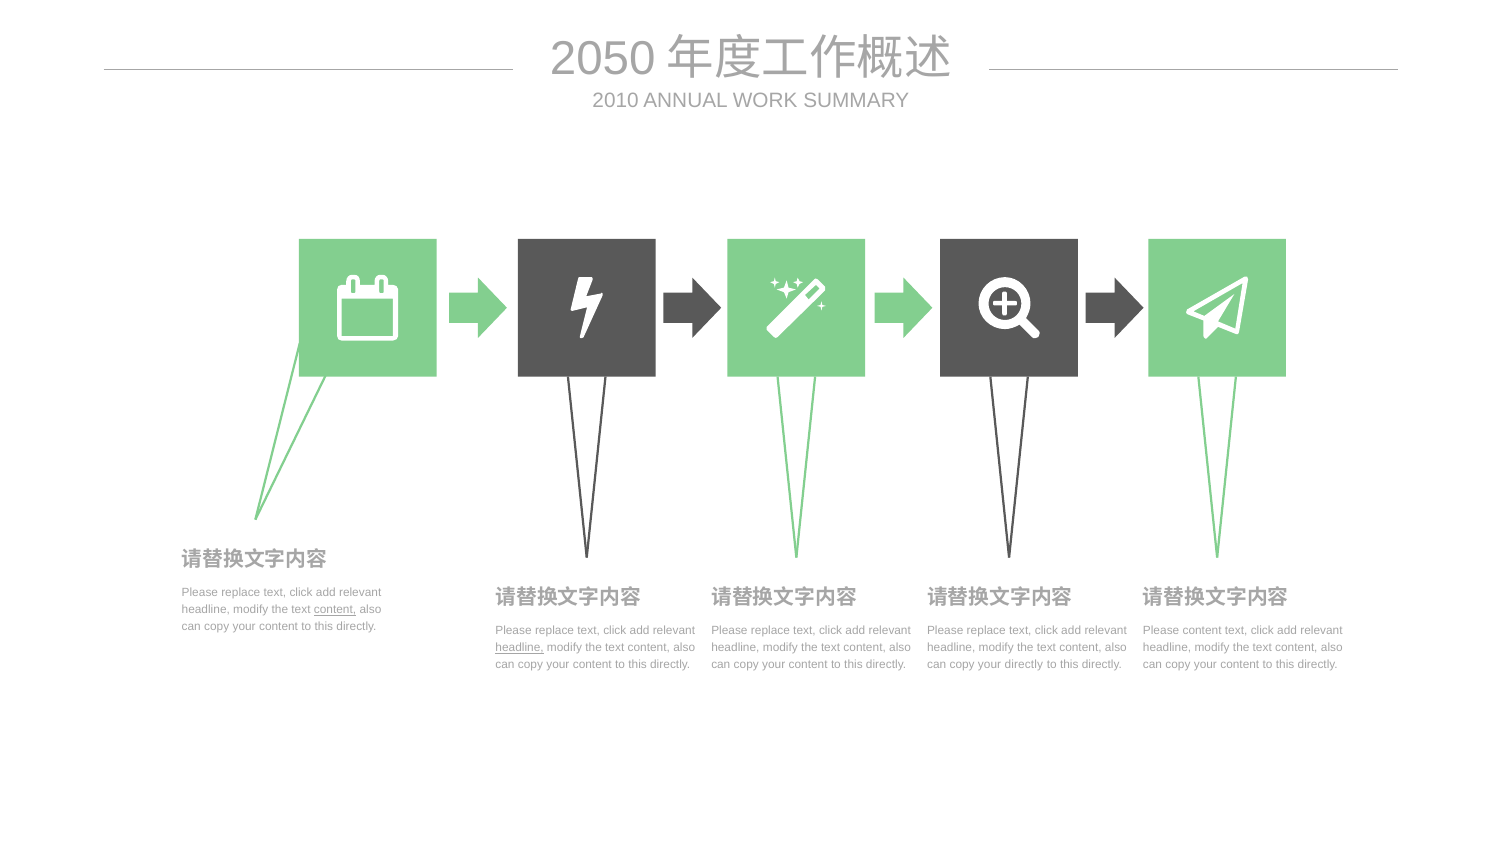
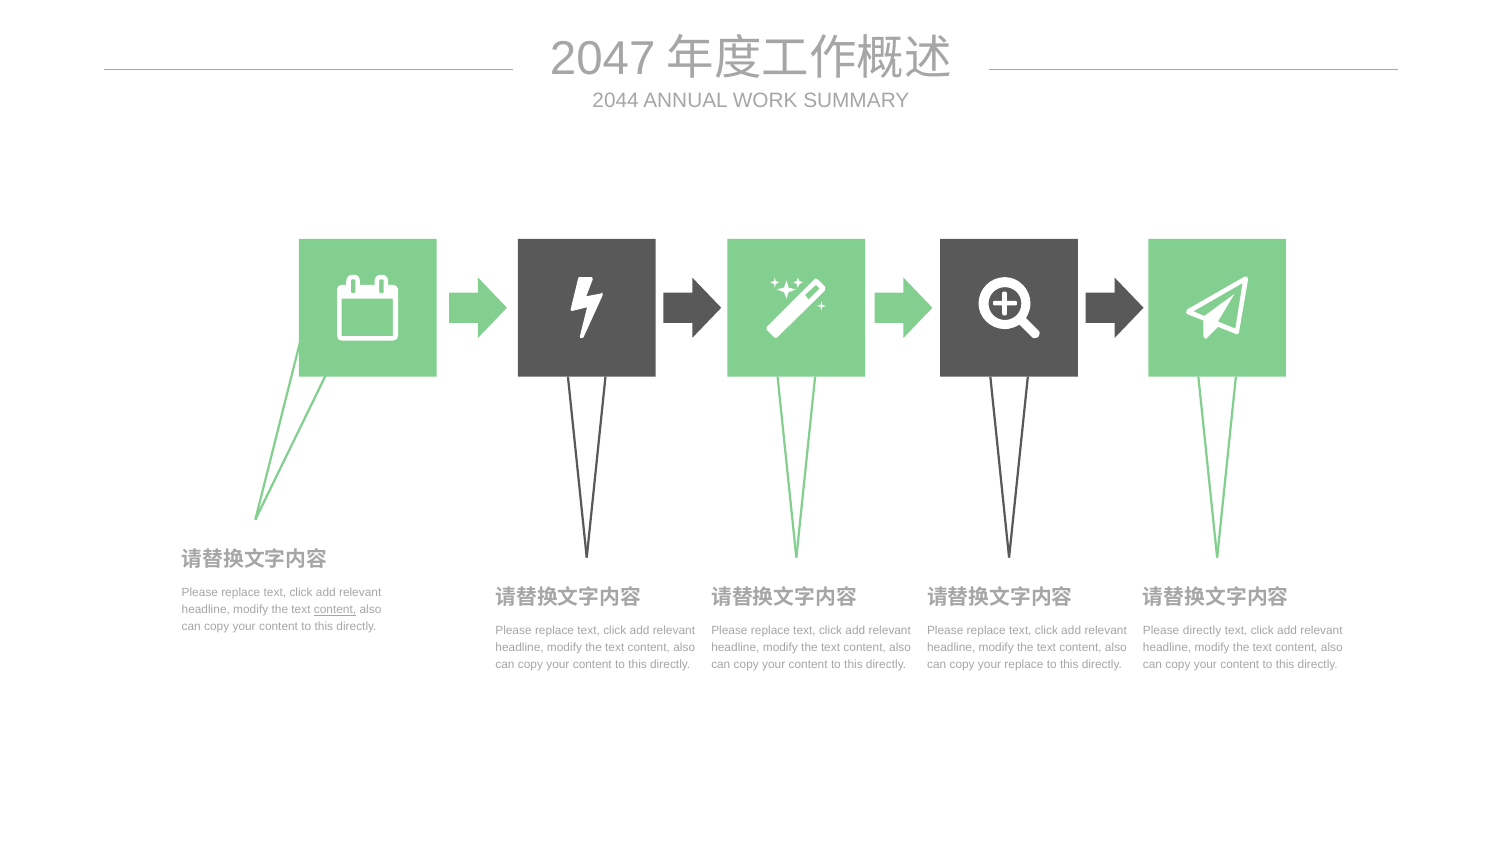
2050: 2050 -> 2047
2010: 2010 -> 2044
Please content: content -> directly
headline at (520, 648) underline: present -> none
your directly: directly -> replace
